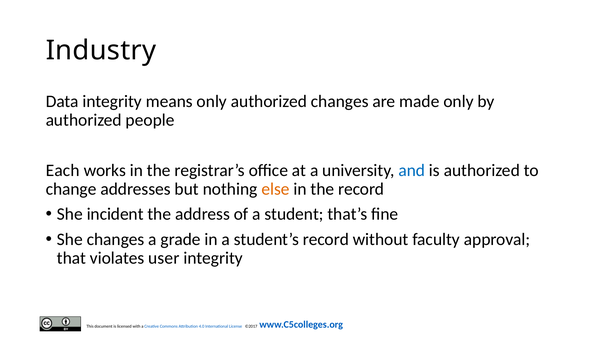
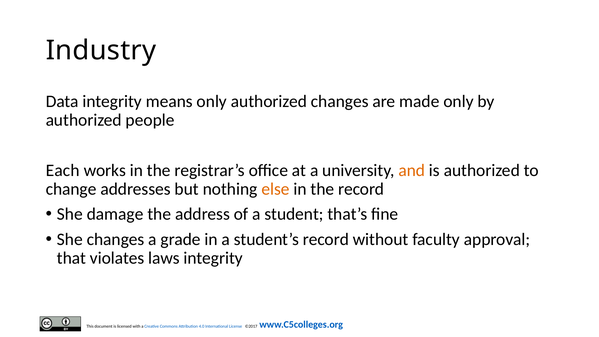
and colour: blue -> orange
incident: incident -> damage
user: user -> laws
